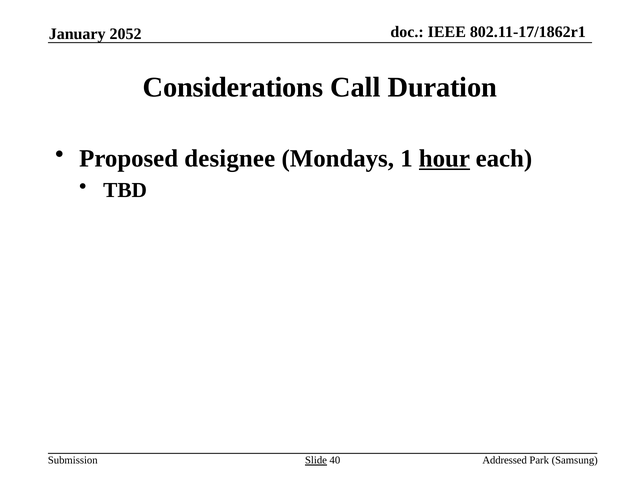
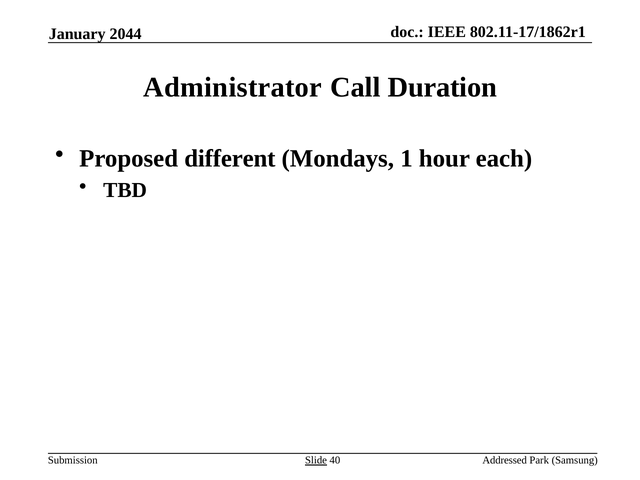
2052: 2052 -> 2044
Considerations: Considerations -> Administrator
designee: designee -> different
hour underline: present -> none
